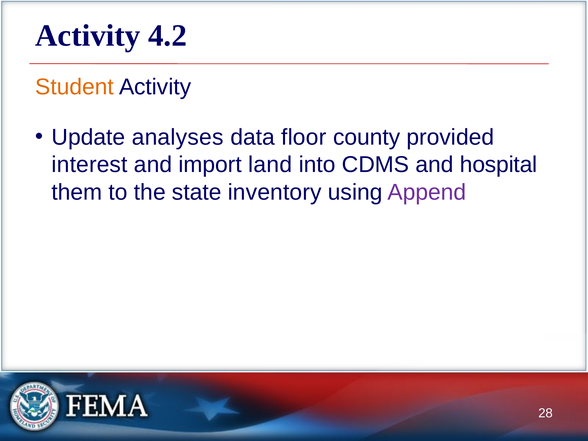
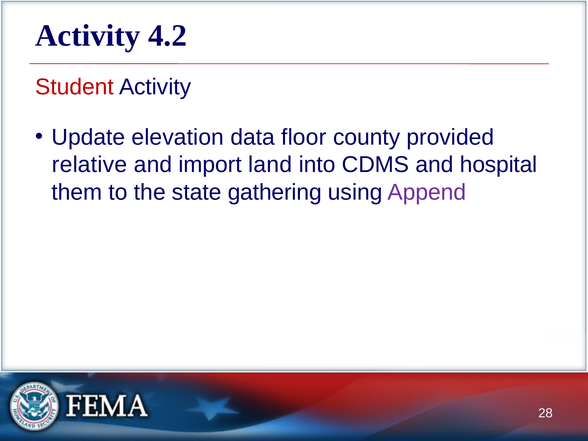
Student colour: orange -> red
analyses: analyses -> elevation
interest: interest -> relative
inventory: inventory -> gathering
